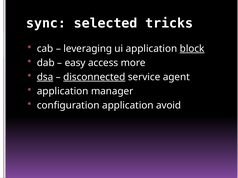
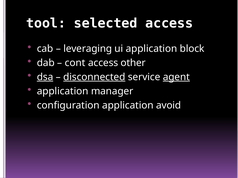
sync: sync -> tool
selected tricks: tricks -> access
block underline: present -> none
easy: easy -> cont
more: more -> other
agent underline: none -> present
